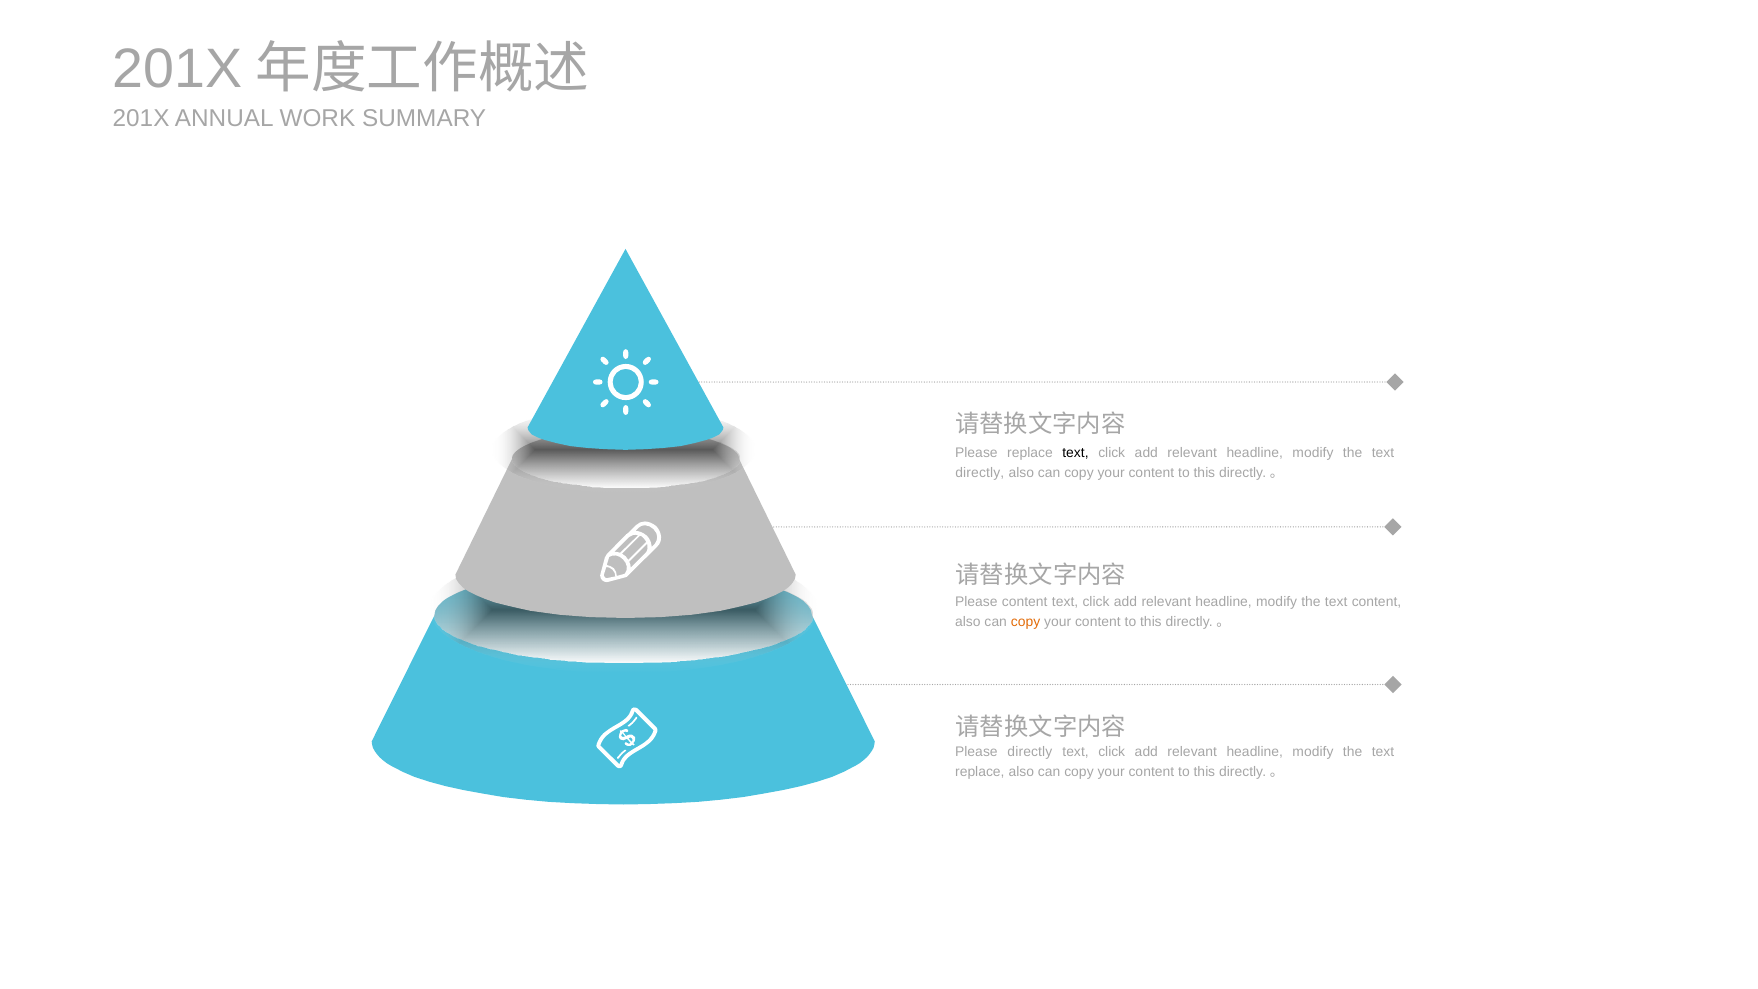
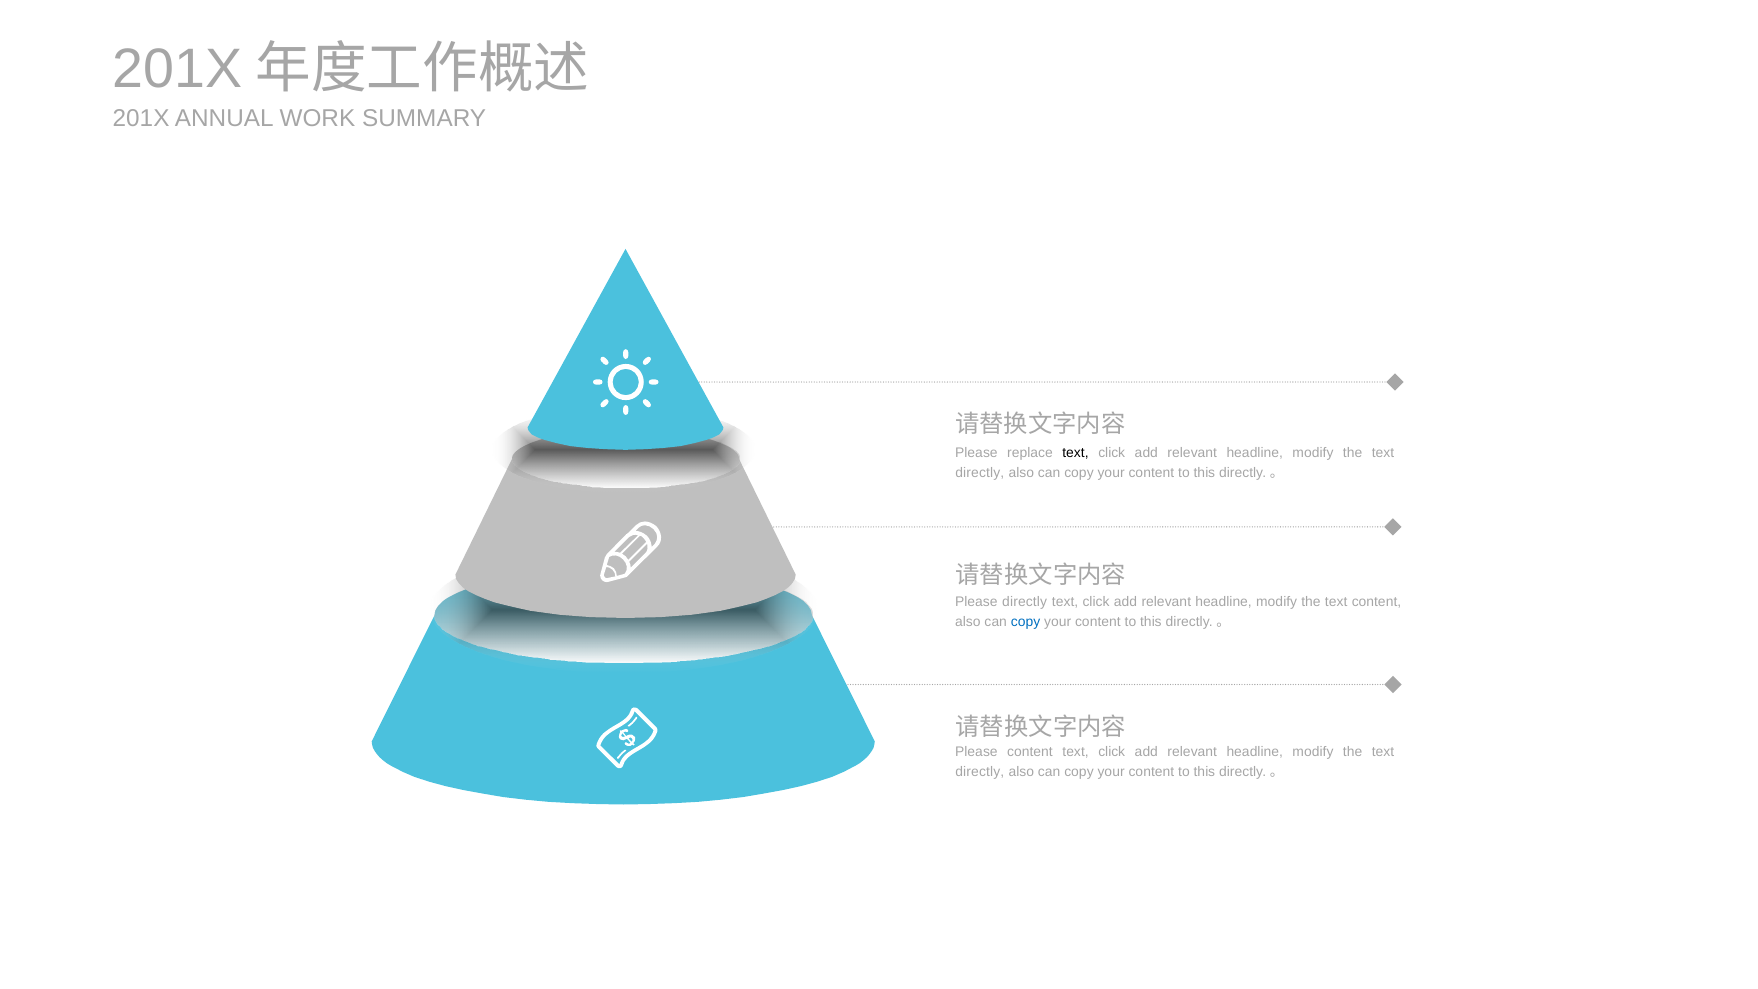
Please content: content -> directly
copy at (1026, 622) colour: orange -> blue
Please directly: directly -> content
replace at (980, 771): replace -> directly
